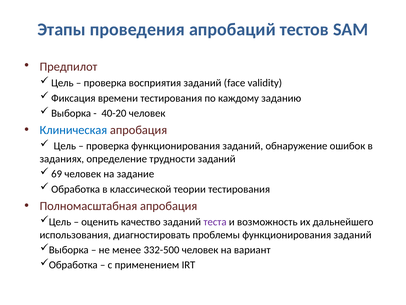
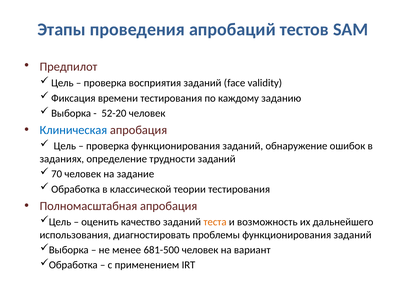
40-20: 40-20 -> 52-20
69: 69 -> 70
теста colour: purple -> orange
332-500: 332-500 -> 681-500
